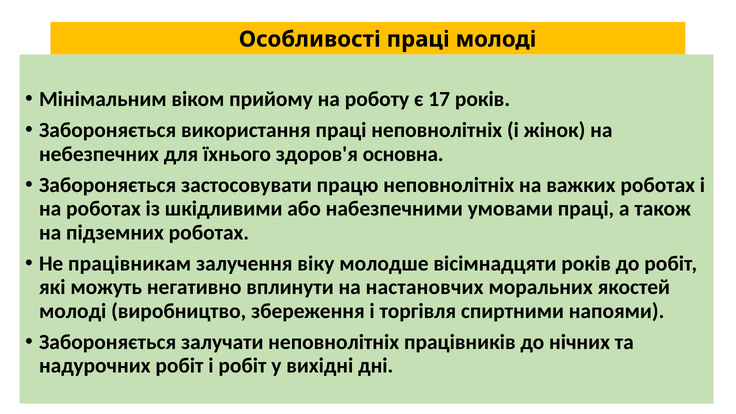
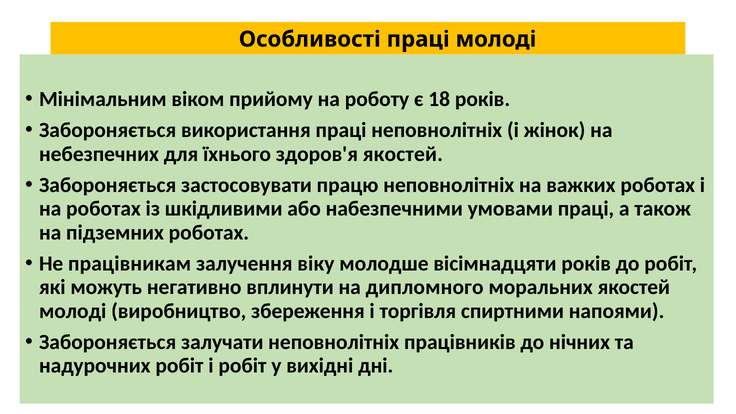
17: 17 -> 18
здоров'я основна: основна -> якостей
настановчих: настановчих -> дипломного
